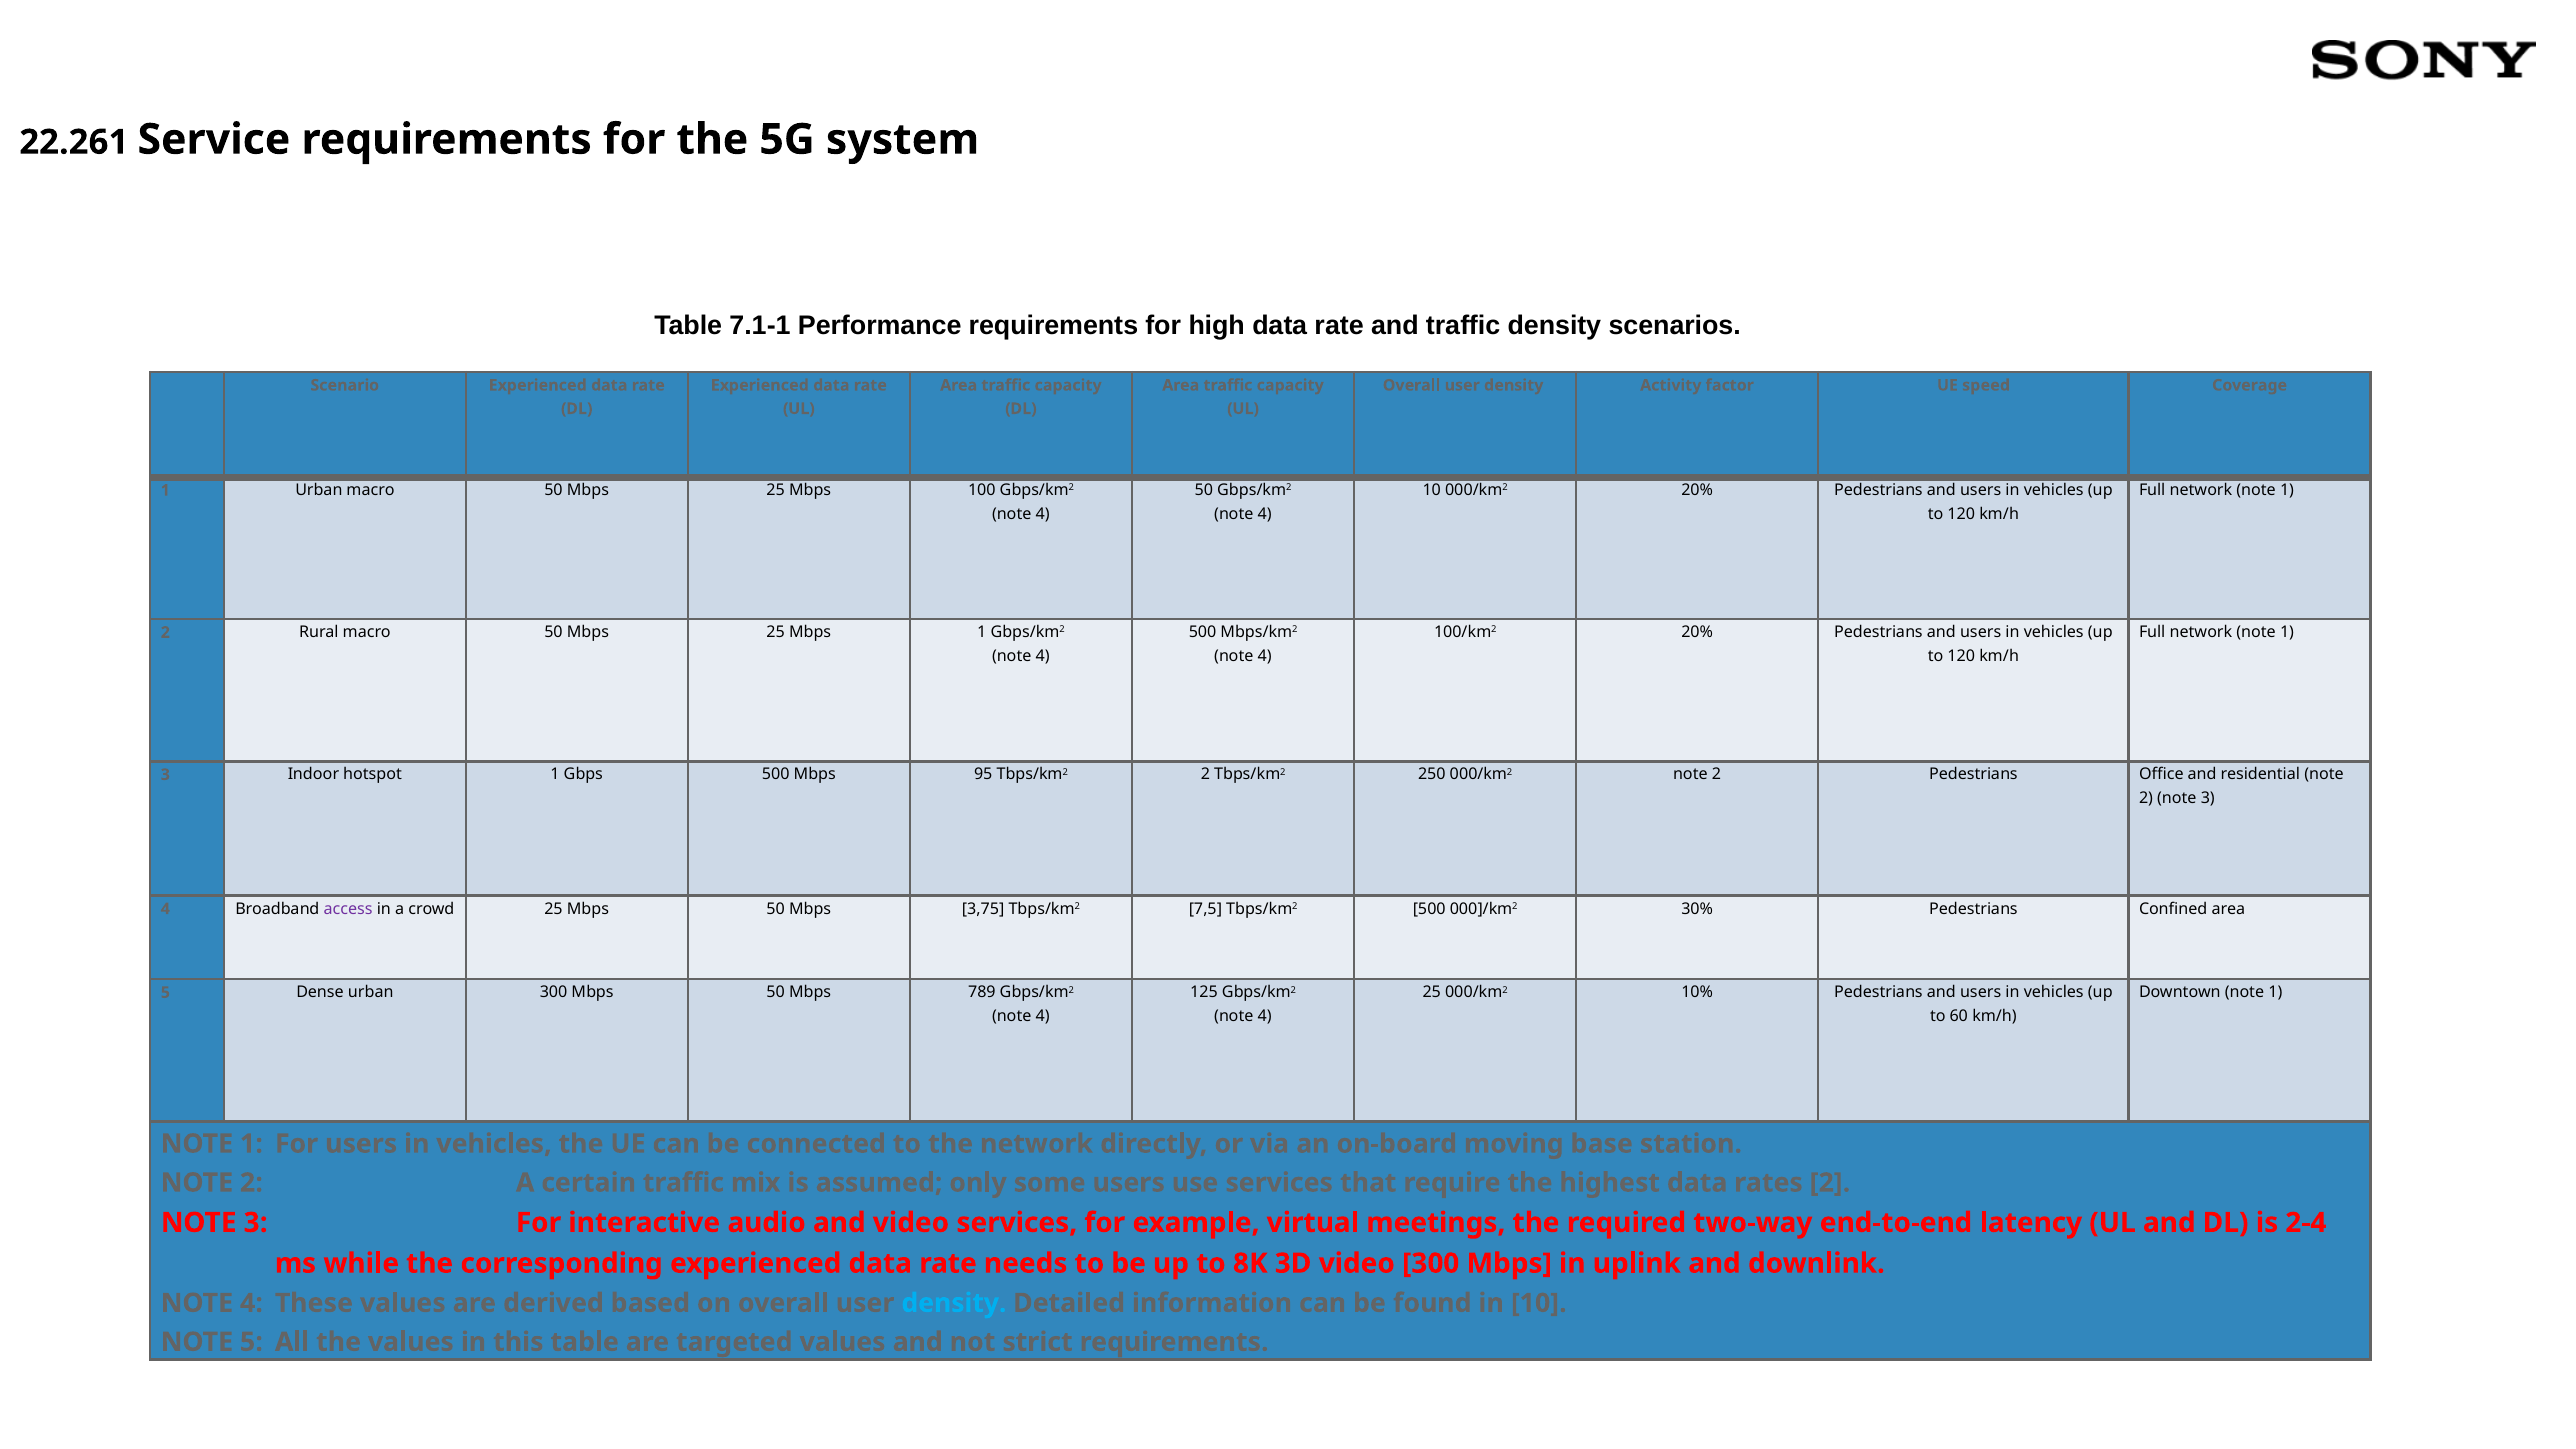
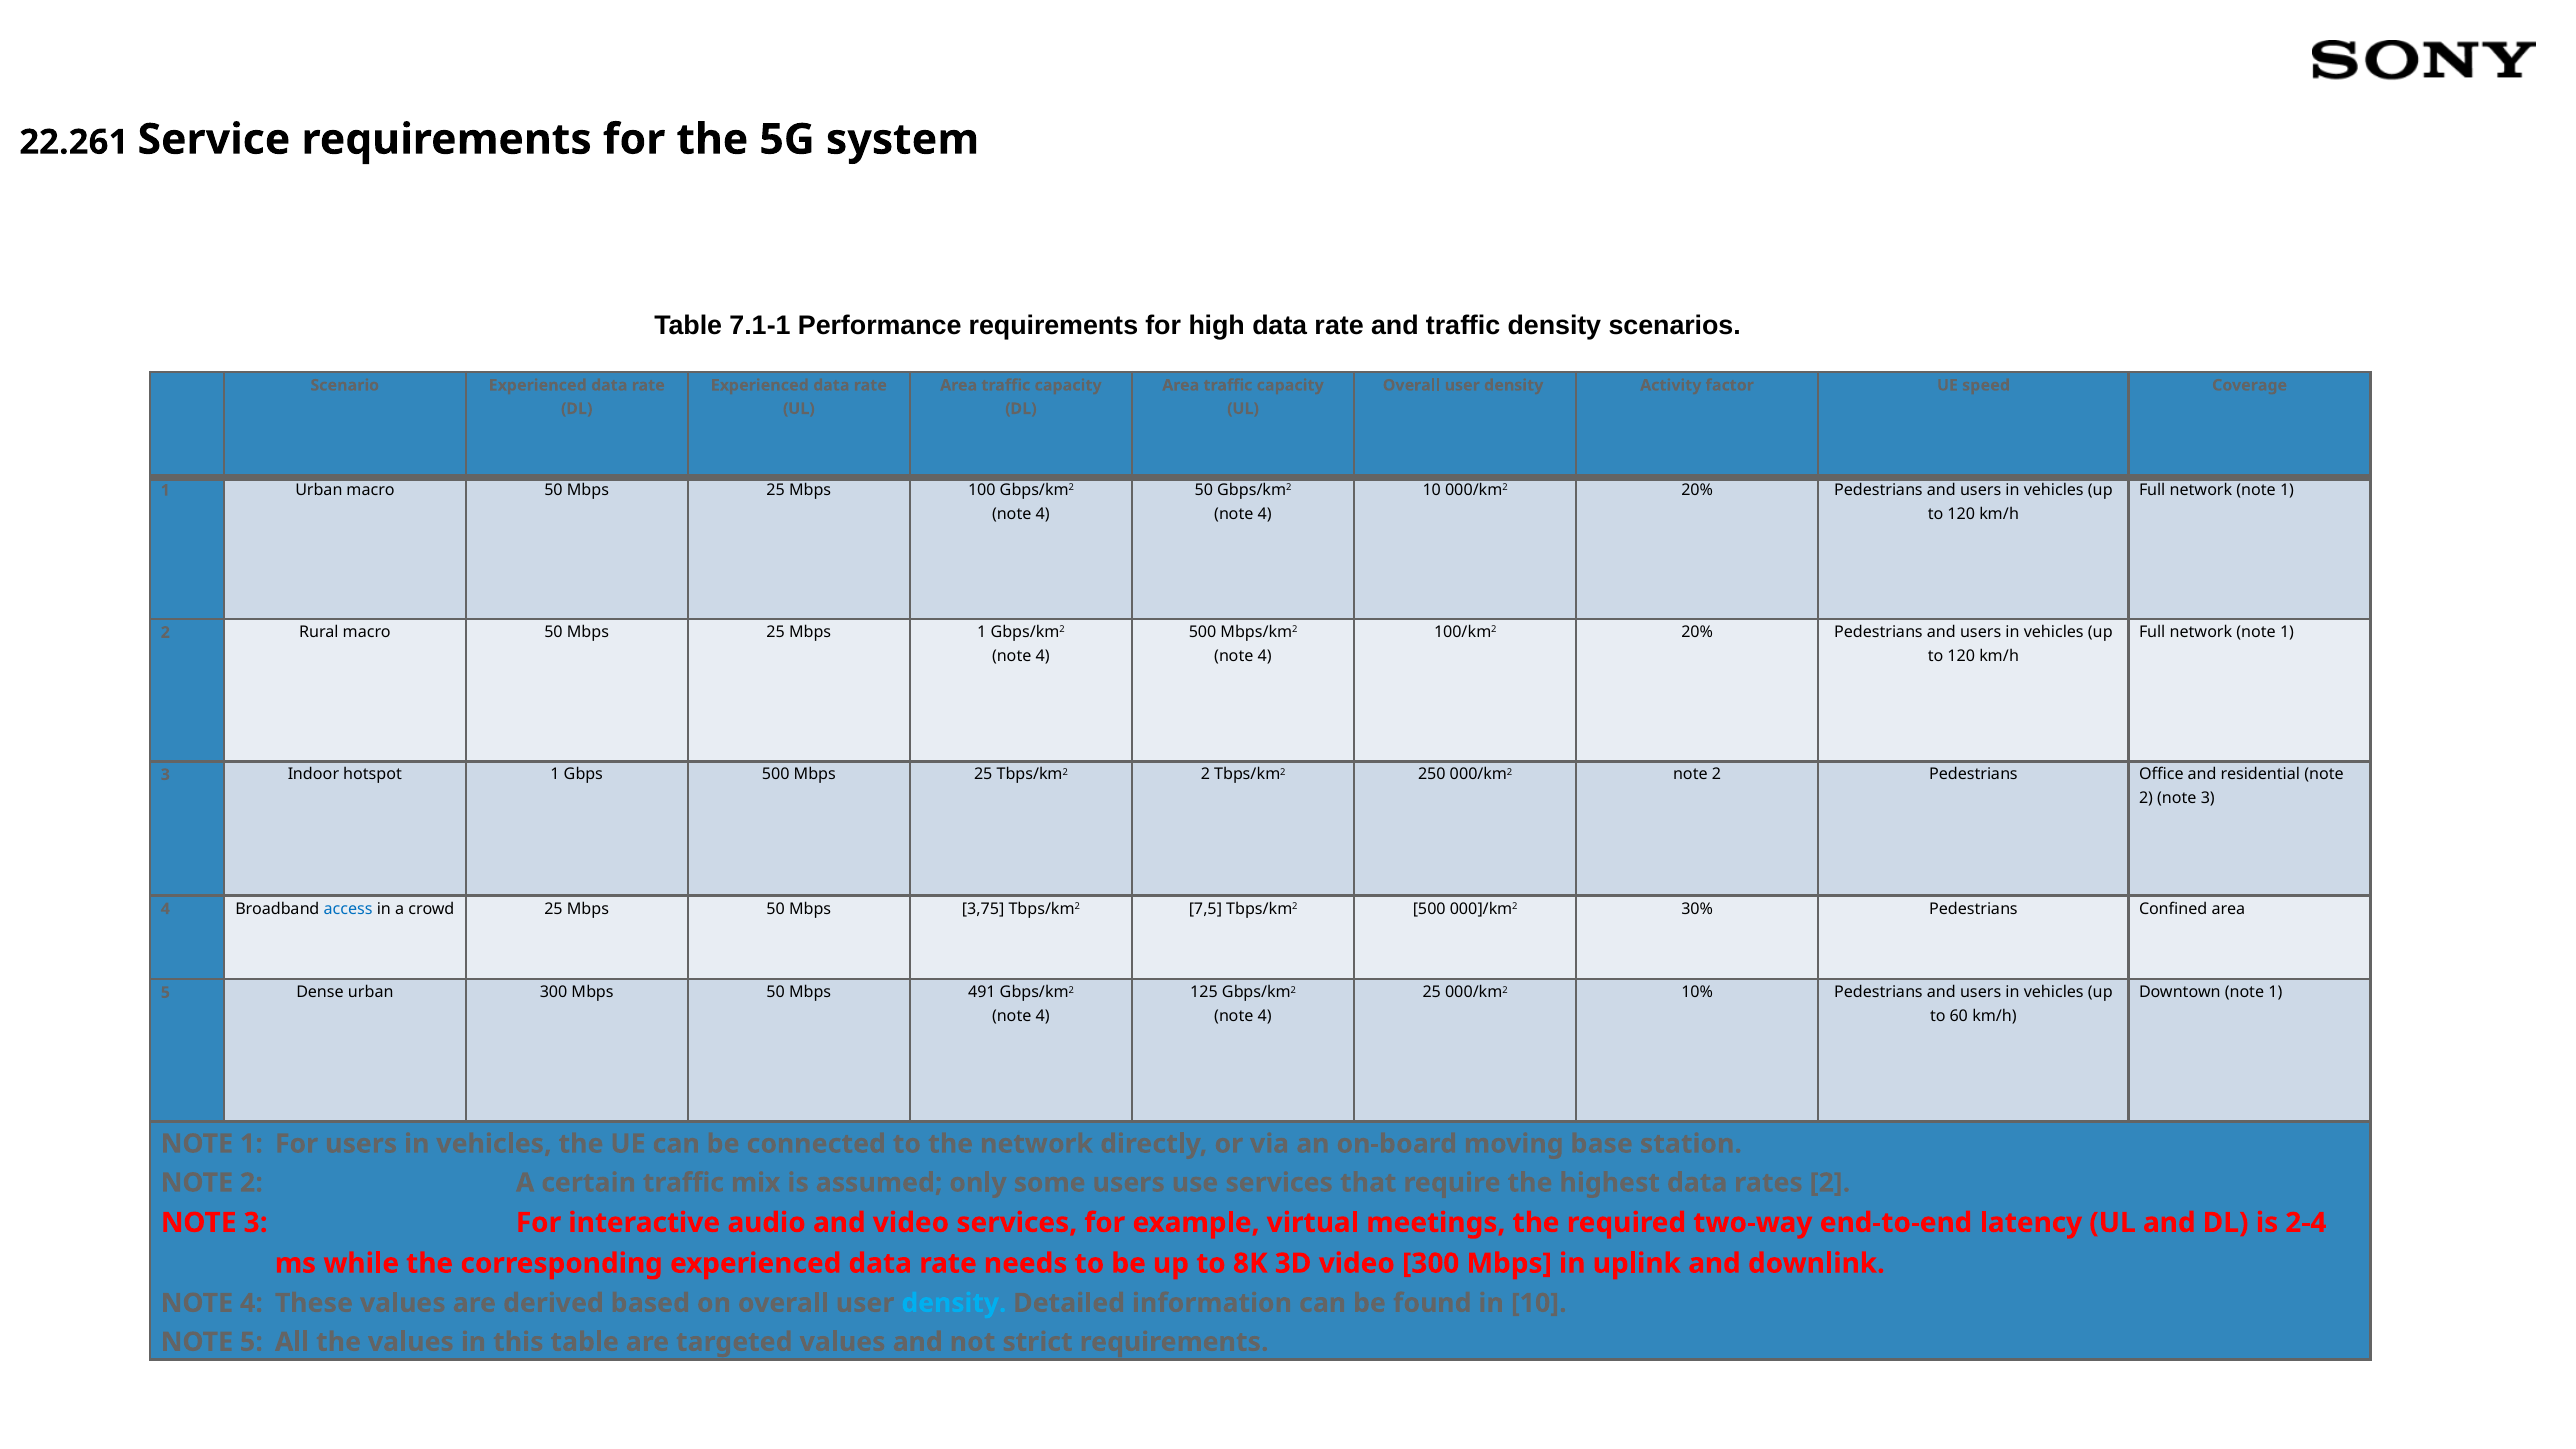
500 Mbps 95: 95 -> 25
access colour: purple -> blue
789: 789 -> 491
